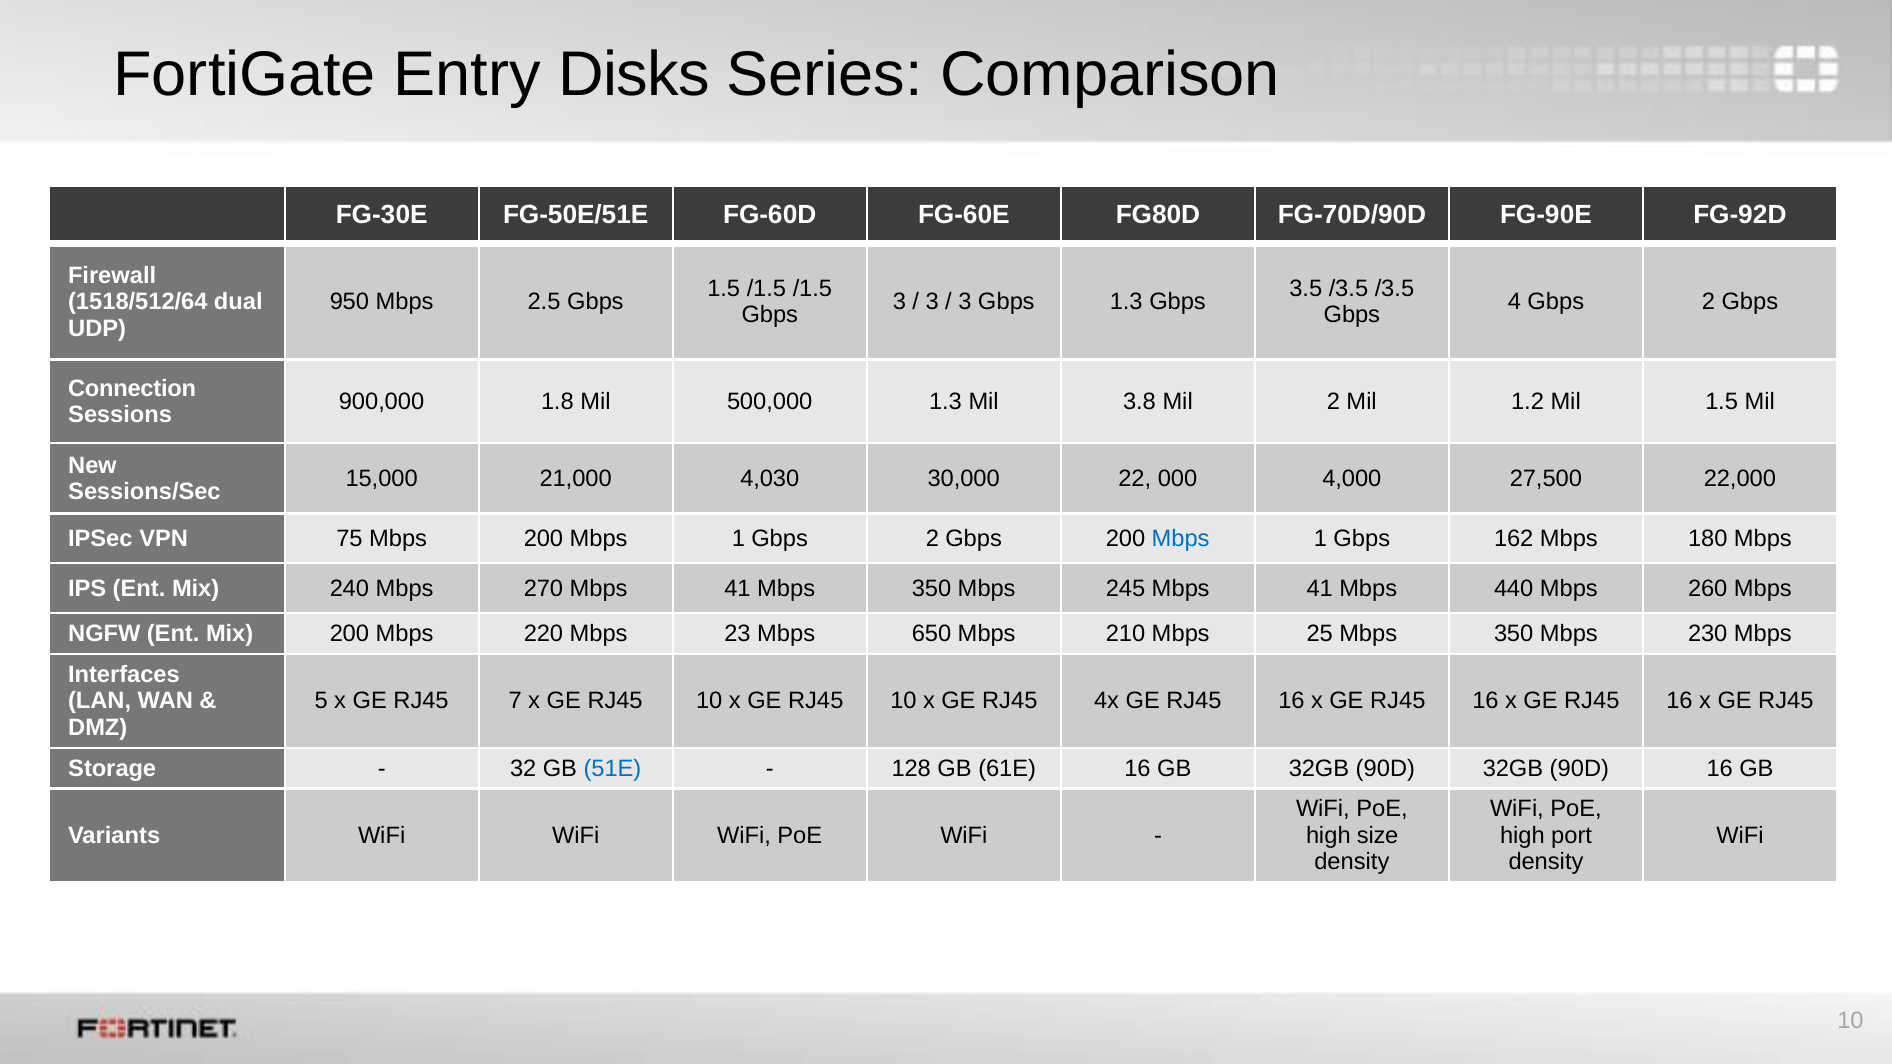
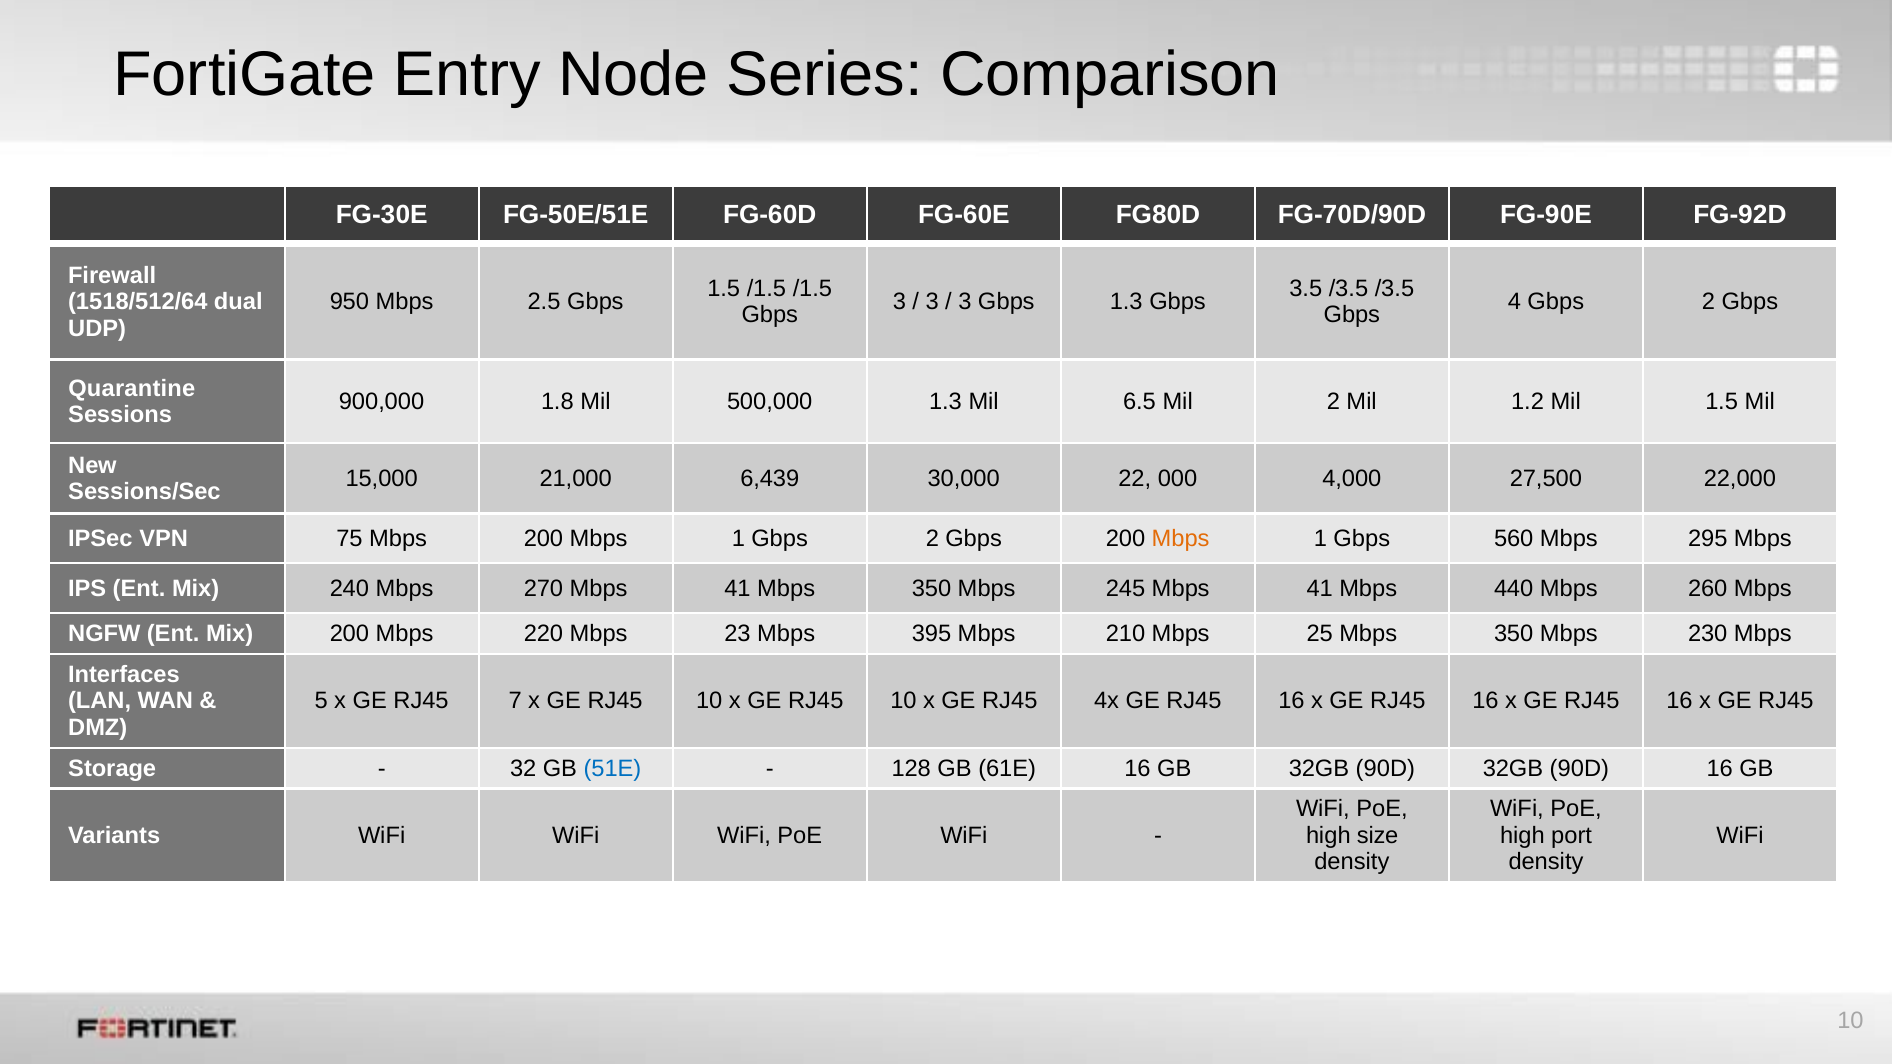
Disks: Disks -> Node
Connection: Connection -> Quarantine
3.8: 3.8 -> 6.5
4,030: 4,030 -> 6,439
Mbps at (1181, 539) colour: blue -> orange
162: 162 -> 560
180: 180 -> 295
650: 650 -> 395
